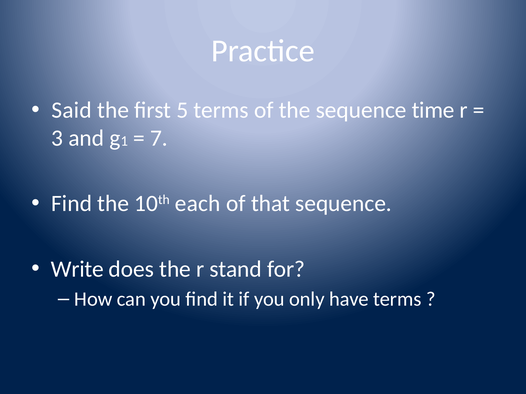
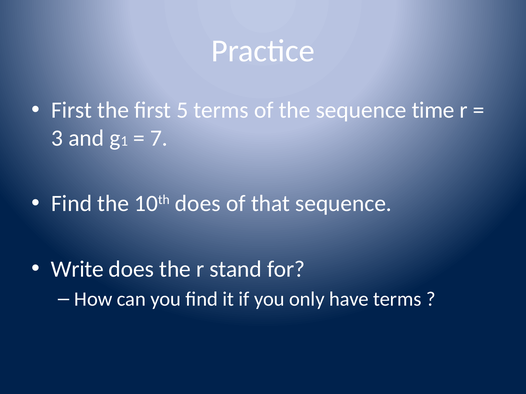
Said at (72, 110): Said -> First
10th each: each -> does
